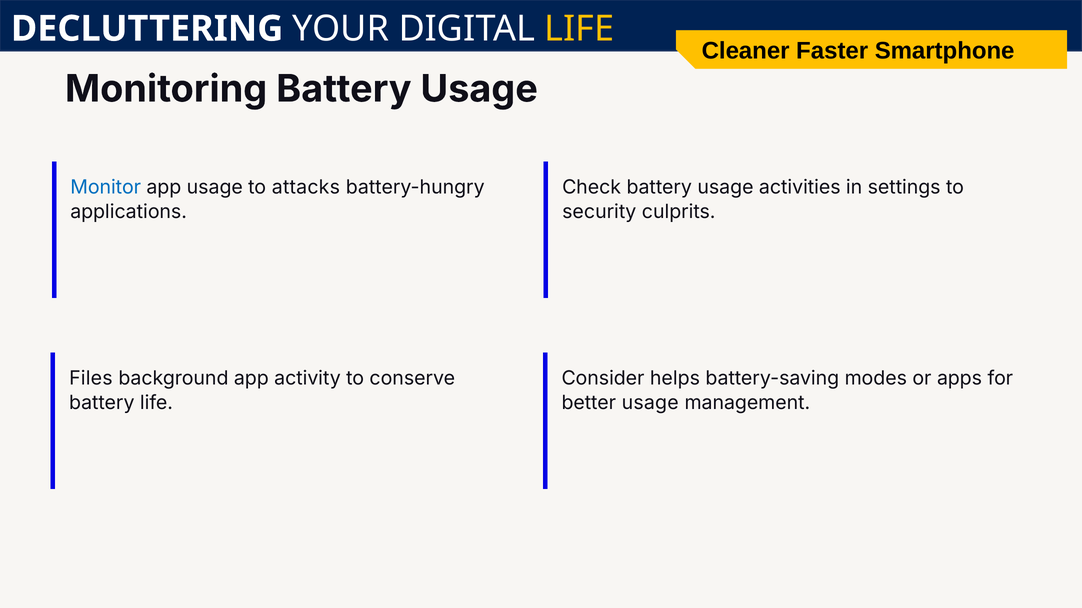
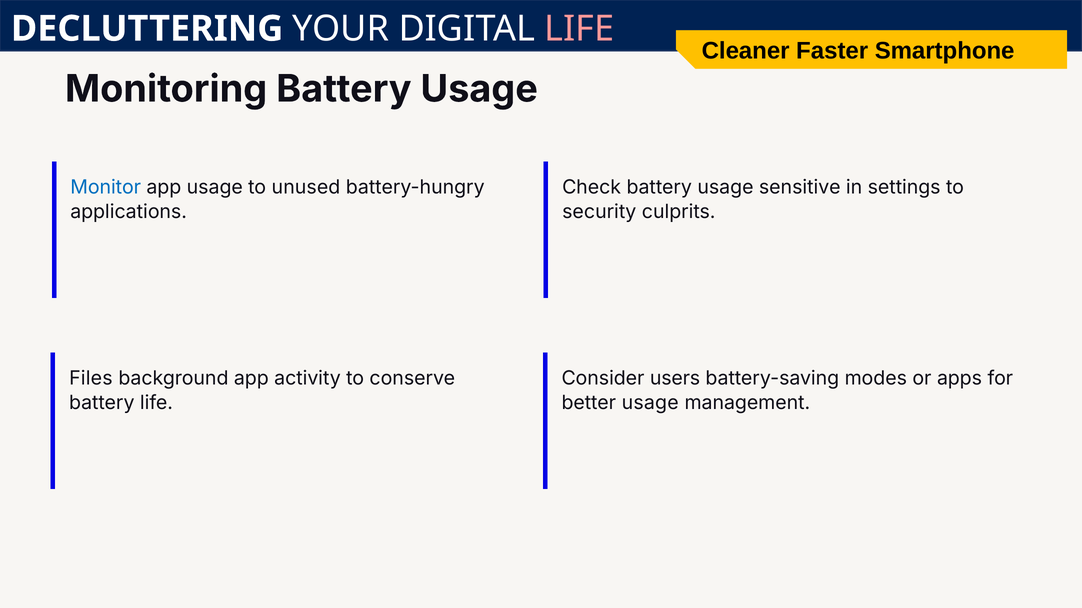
LIFE at (579, 29) colour: yellow -> pink
attacks: attacks -> unused
activities: activities -> sensitive
helps: helps -> users
